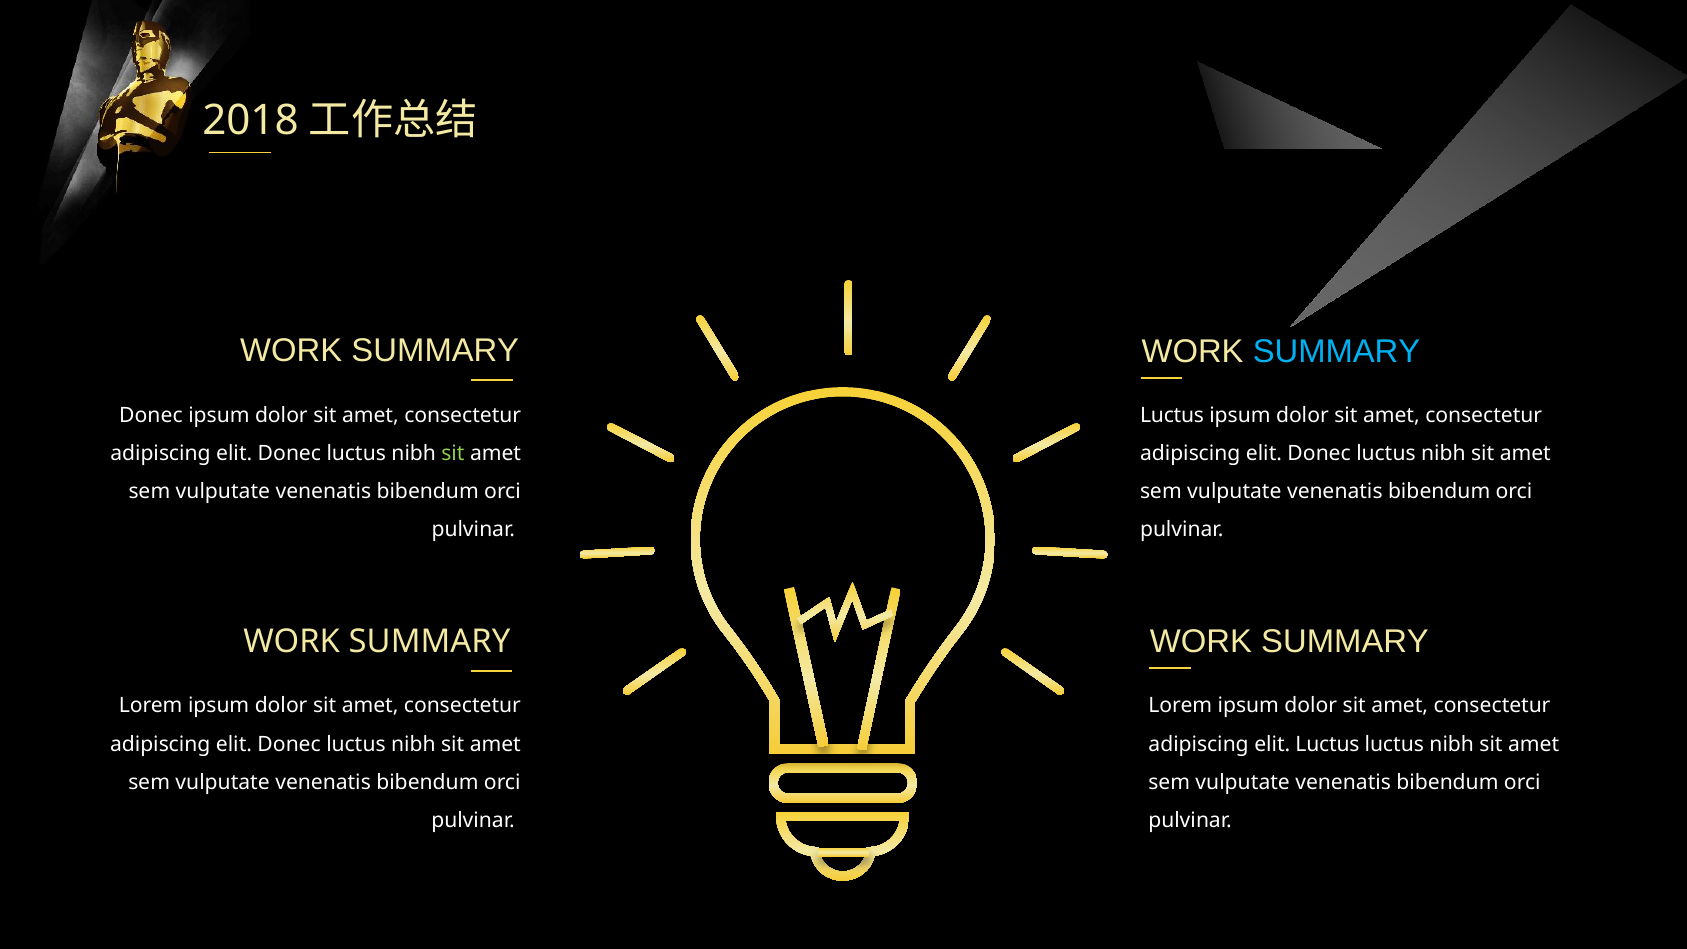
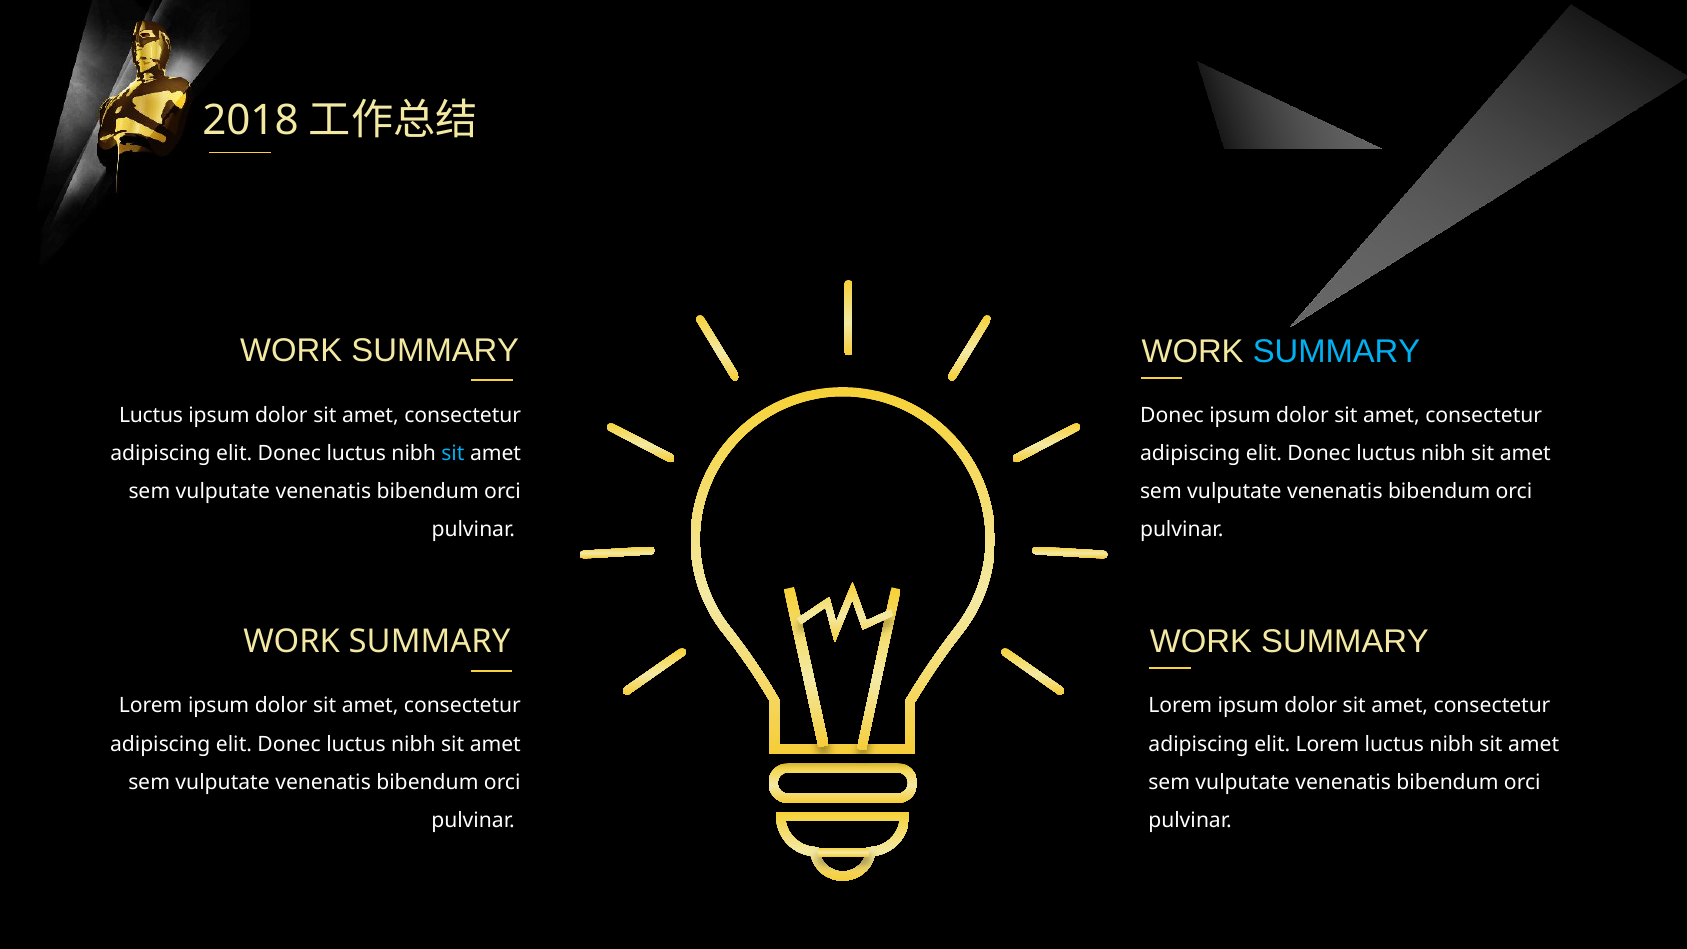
Donec at (151, 415): Donec -> Luctus
Luctus at (1172, 416): Luctus -> Donec
sit at (453, 453) colour: light green -> light blue
elit Luctus: Luctus -> Lorem
